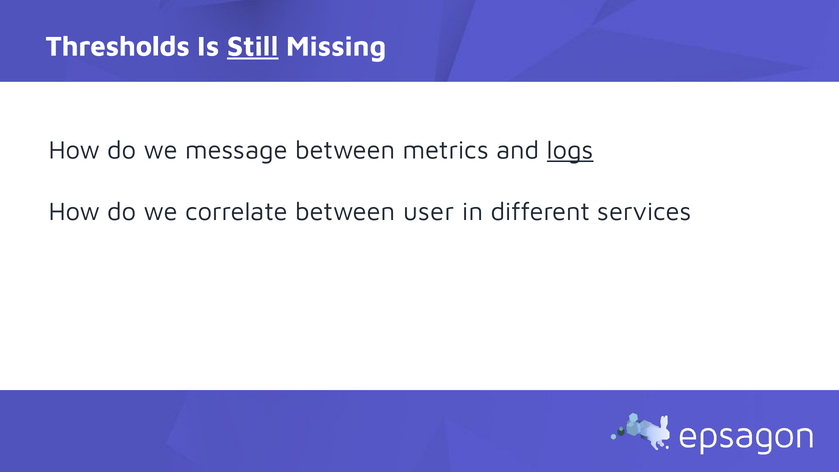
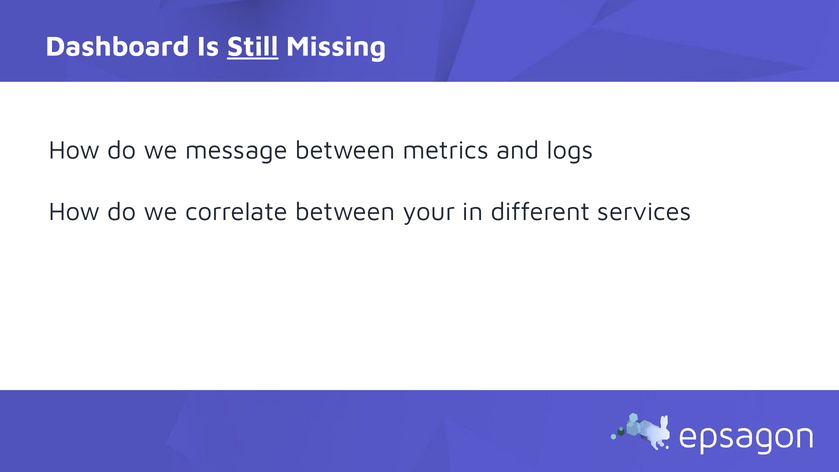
Thresholds: Thresholds -> Dashboard
logs underline: present -> none
user: user -> your
